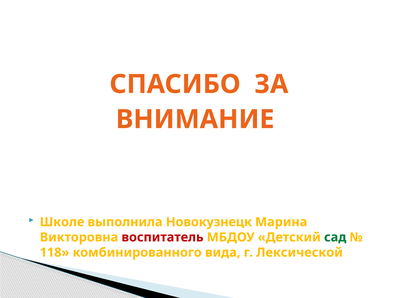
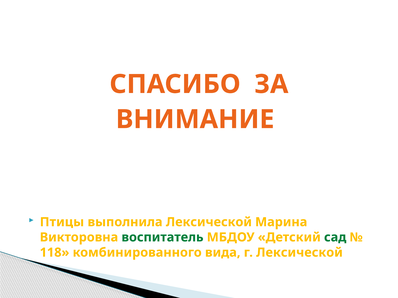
Школе: Школе -> Птицы
выполнила Новокузнецк: Новокузнецк -> Лексической
воспитатель colour: red -> green
